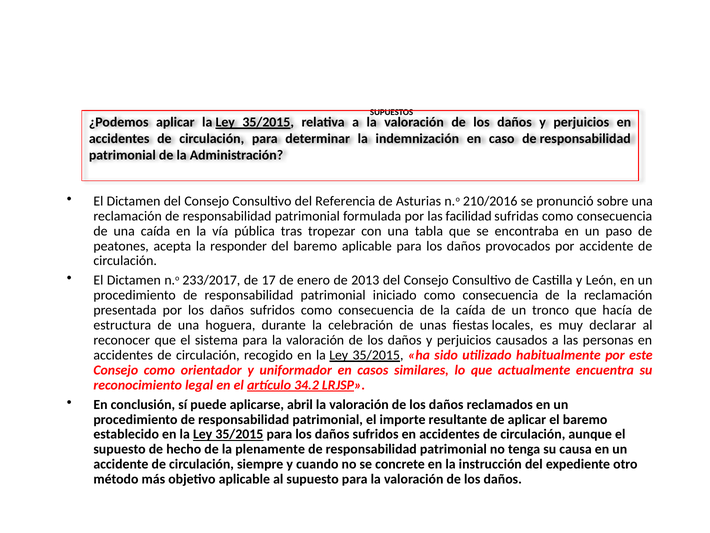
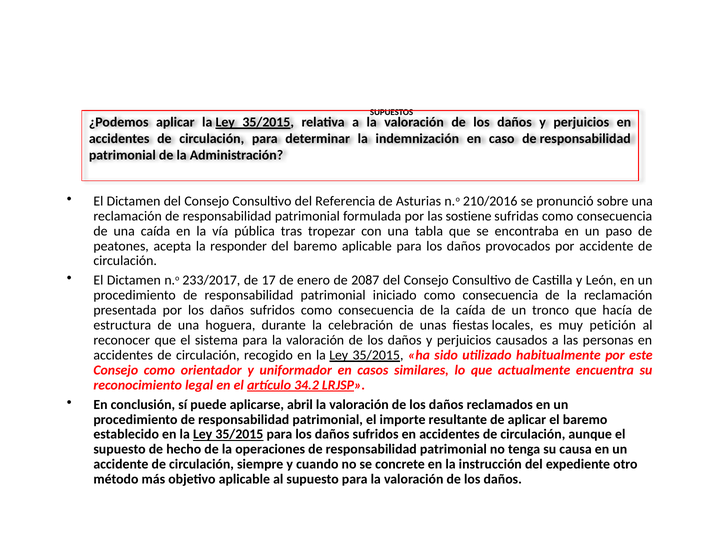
facilidad: facilidad -> sostiene
2013: 2013 -> 2087
declarar: declarar -> petición
plenamente: plenamente -> operaciones
